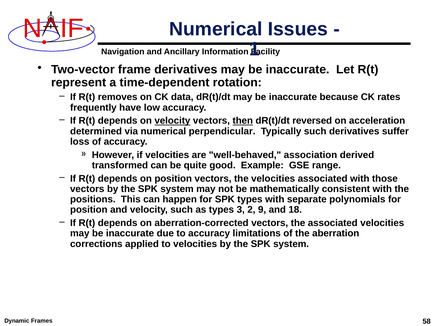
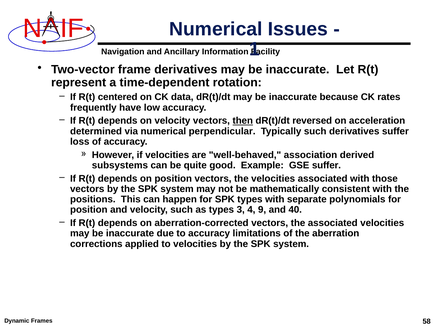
removes: removes -> centered
velocity at (172, 121) underline: present -> none
transformed: transformed -> subsystems
GSE range: range -> suffer
2: 2 -> 4
18: 18 -> 40
